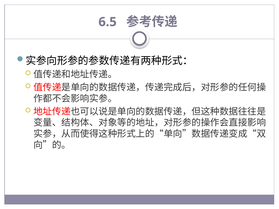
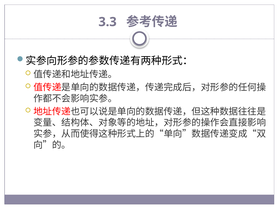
6.5: 6.5 -> 3.3
